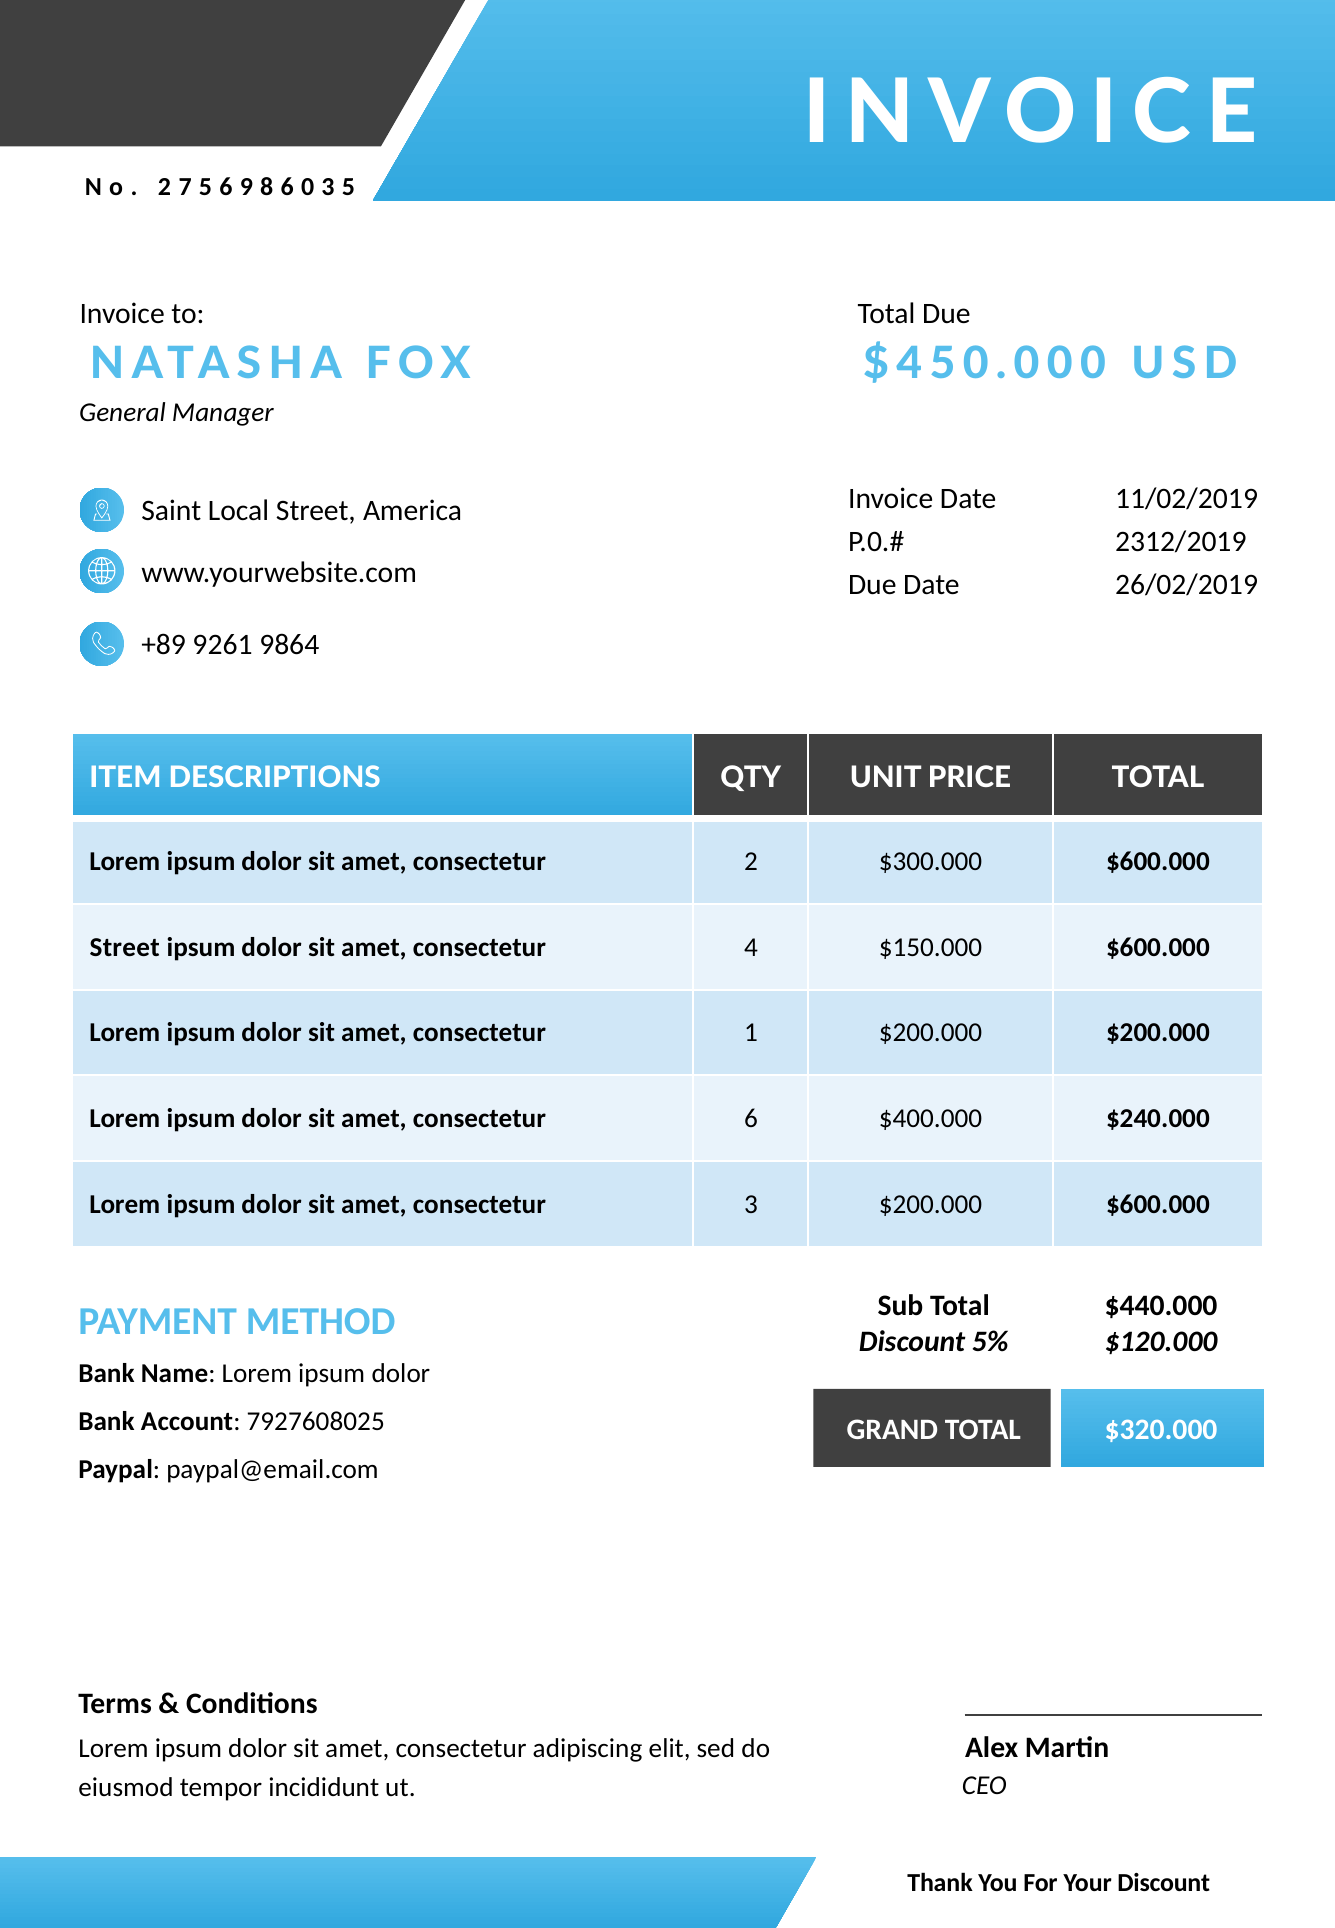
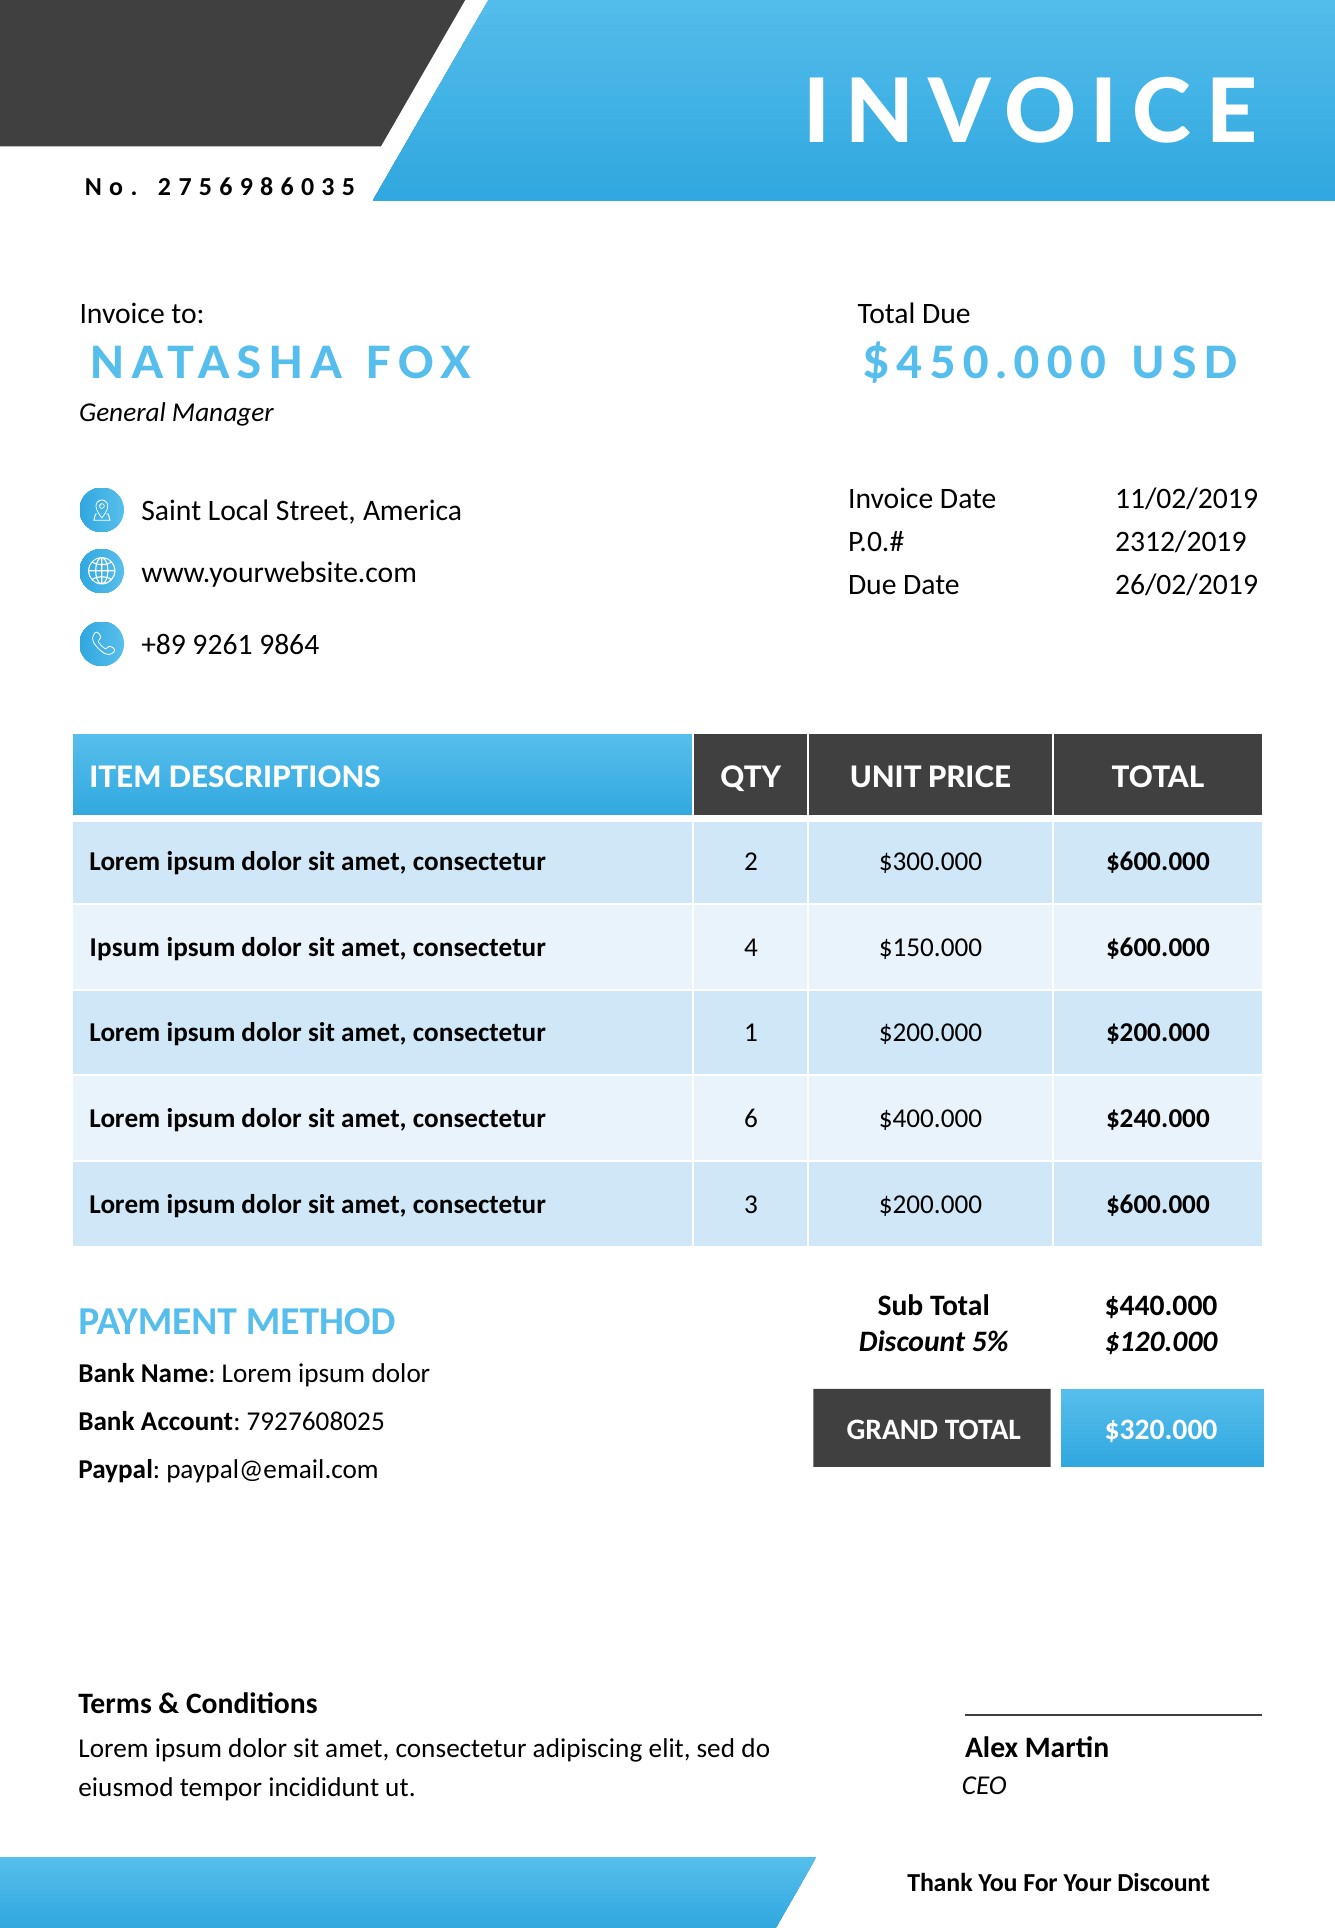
Street at (125, 948): Street -> Ipsum
